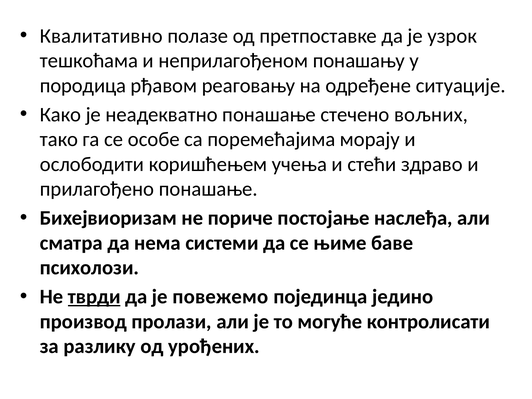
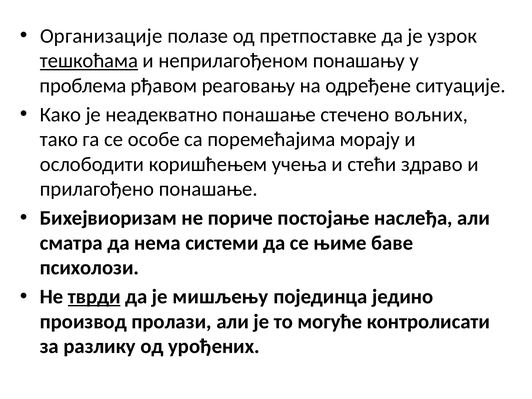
Квалитативно: Квалитативно -> Организације
тешкоћама underline: none -> present
породица: породица -> проблема
повежемо: повежемо -> мишљењу
